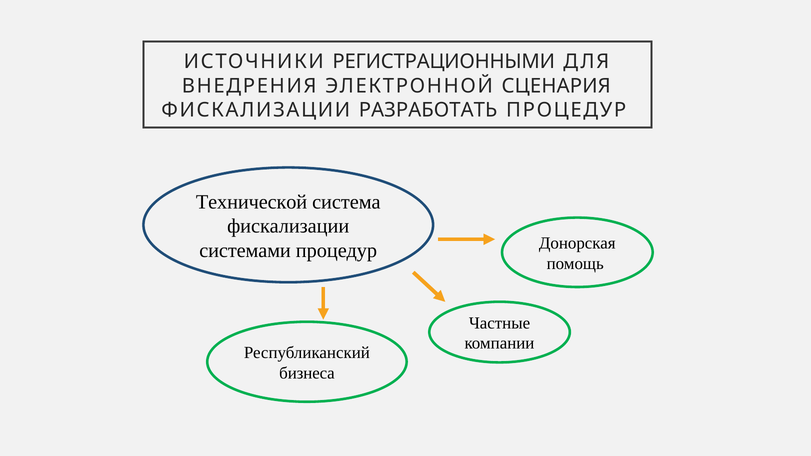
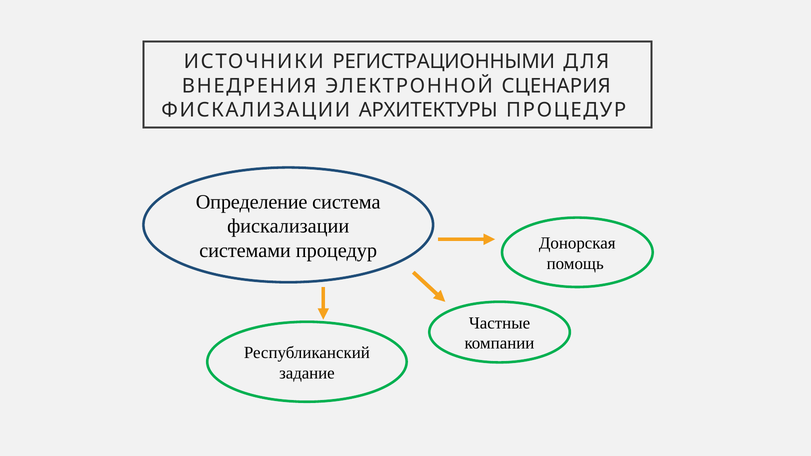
РАЗРАБОТАТЬ: РАЗРАБОТАТЬ -> АРХИТЕКТУРЫ
Технической: Технической -> Определение
бизнеса: бизнеса -> задание
